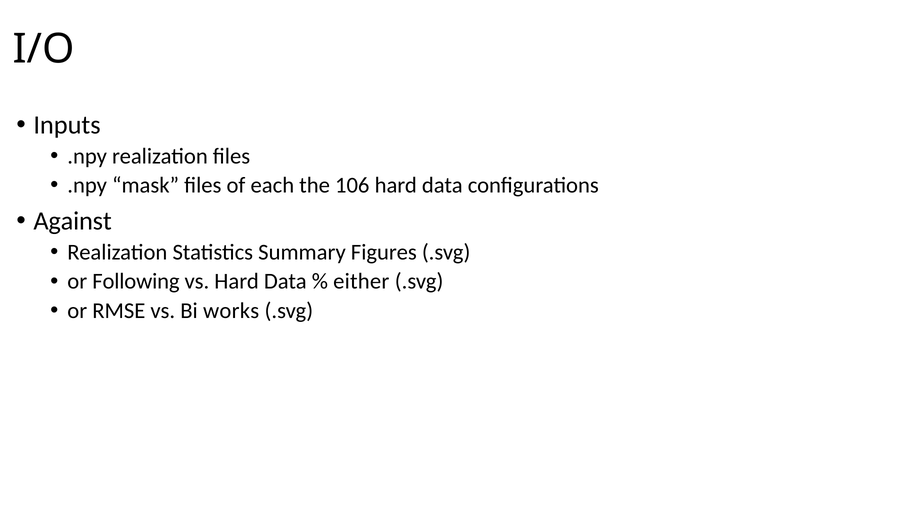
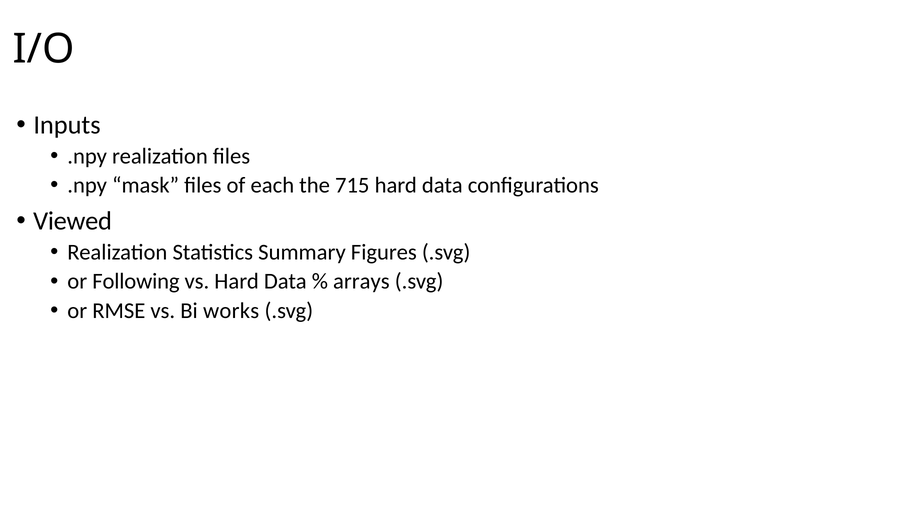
106: 106 -> 715
Against: Against -> Viewed
either: either -> arrays
